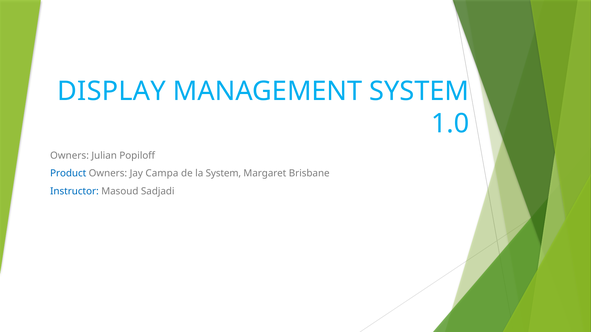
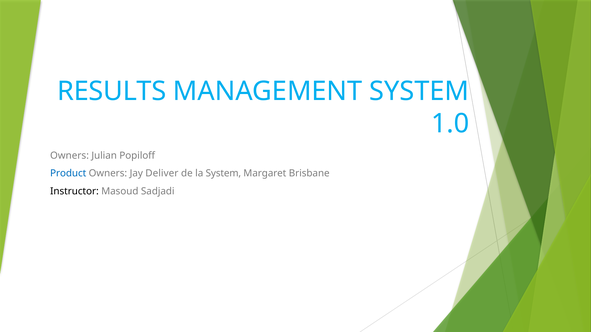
DISPLAY: DISPLAY -> RESULTS
Campa: Campa -> Deliver
Instructor colour: blue -> black
